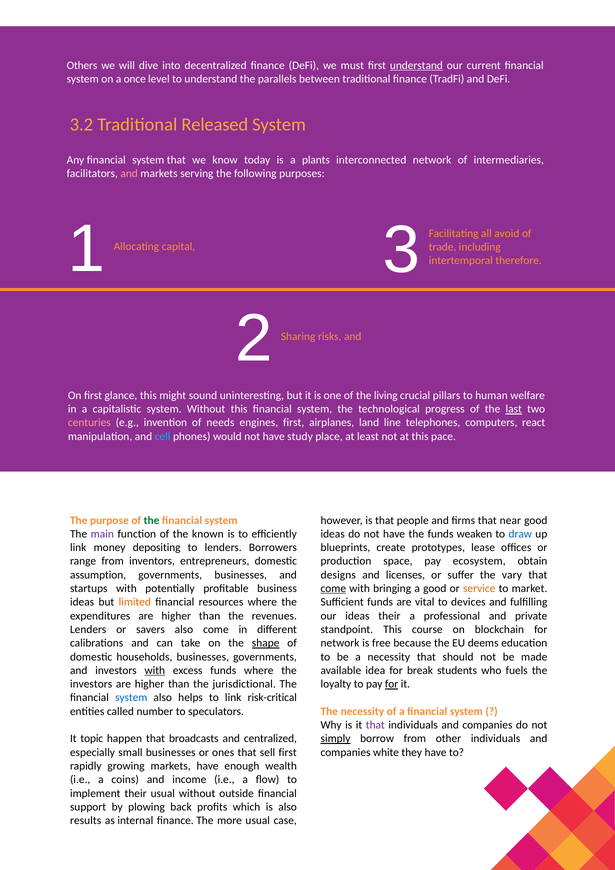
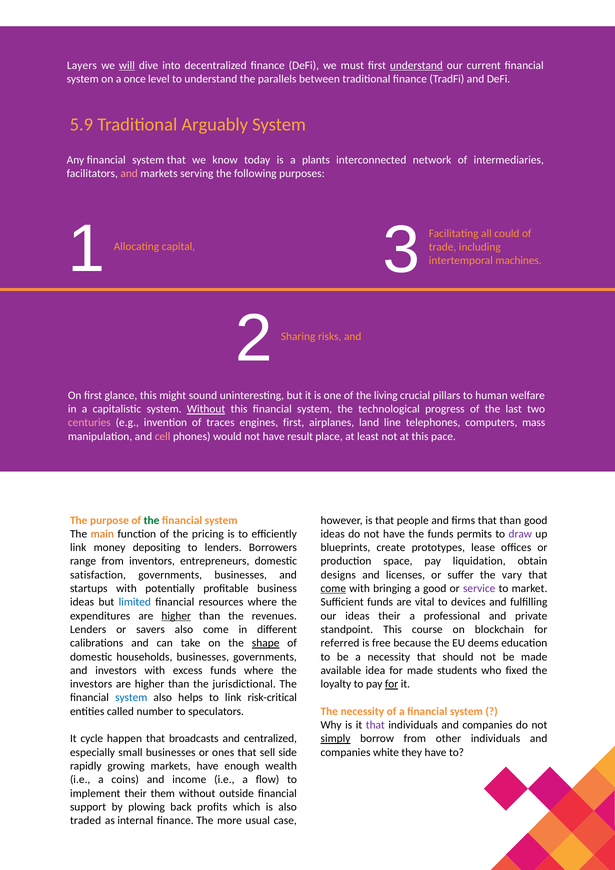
Others: Others -> Layers
will underline: none -> present
3.2: 3.2 -> 5.9
Released: Released -> Arguably
avoid: avoid -> could
therefore: therefore -> machines
Without at (206, 409) underline: none -> present
last underline: present -> none
needs: needs -> traces
react: react -> mass
cell colour: light blue -> pink
study: study -> result
that near: near -> than
main colour: purple -> orange
known: known -> pricing
weaken: weaken -> permits
draw colour: blue -> purple
ecosystem: ecosystem -> liquidation
assumption: assumption -> satisfaction
service colour: orange -> purple
limited colour: orange -> blue
higher at (176, 616) underline: none -> present
network at (340, 643): network -> referred
with at (155, 670) underline: present -> none
for break: break -> made
fuels: fuels -> fixed
topic: topic -> cycle
sell first: first -> side
their usual: usual -> them
results: results -> traded
